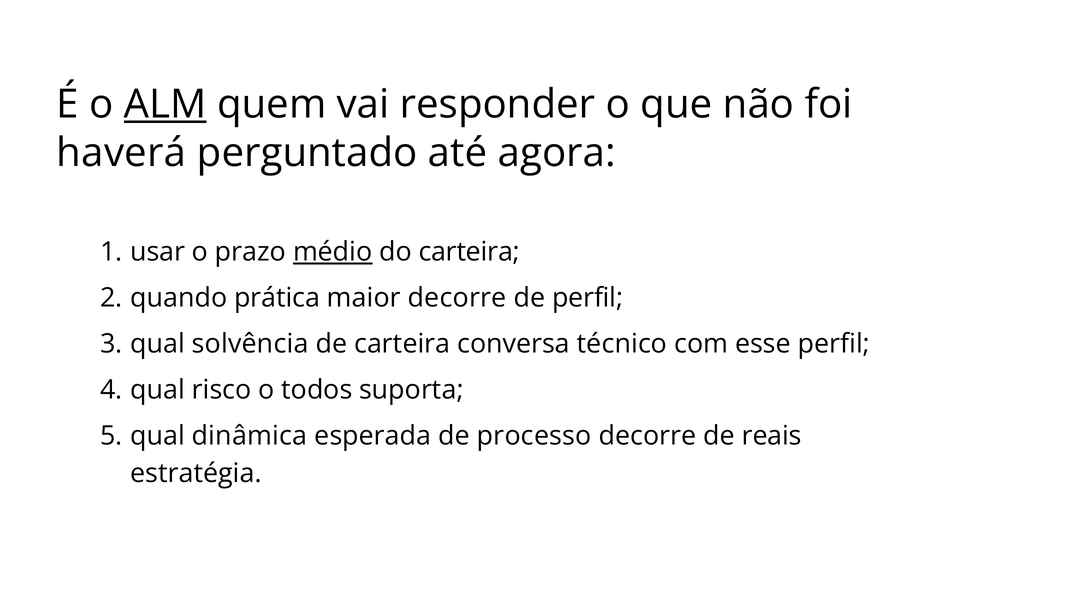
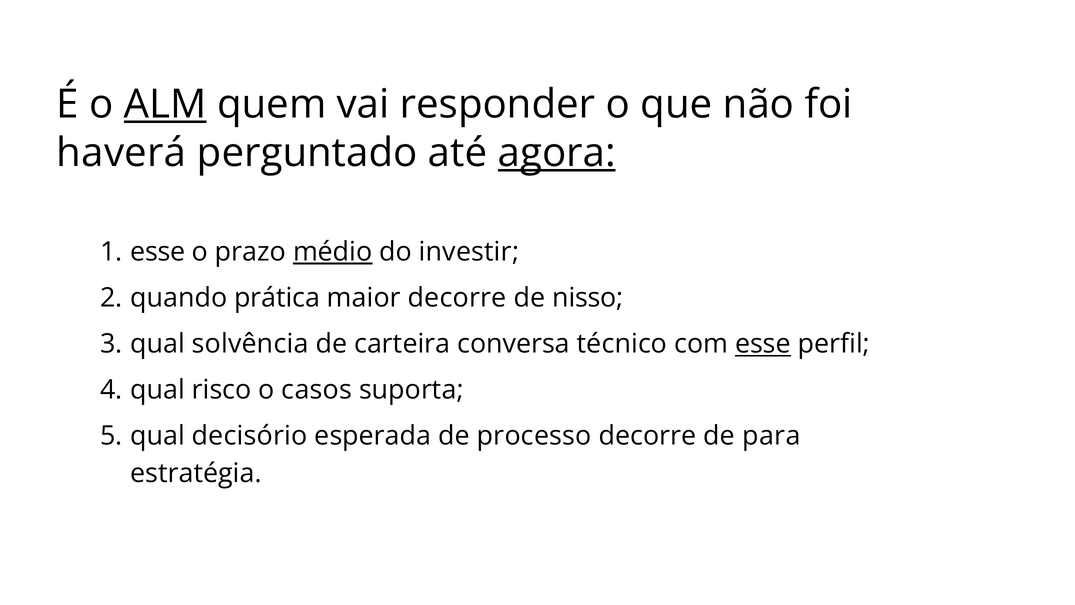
agora underline: none -> present
usar at (158, 252): usar -> esse
do carteira: carteira -> investir
de perfil: perfil -> nisso
esse at (763, 344) underline: none -> present
todos: todos -> casos
dinâmica: dinâmica -> decisório
reais: reais -> para
